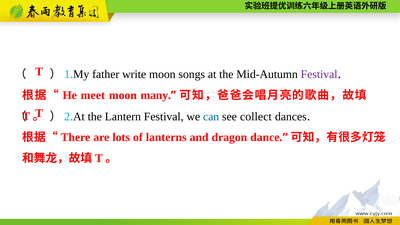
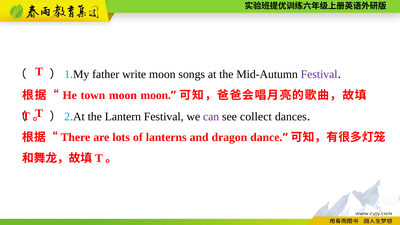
meet: meet -> town
moon many: many -> moon
can colour: blue -> purple
